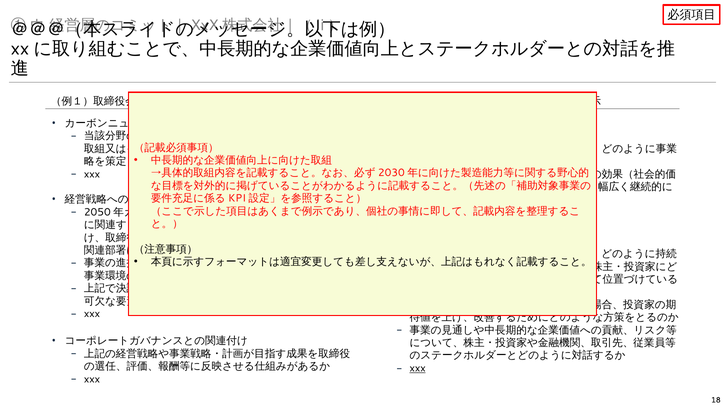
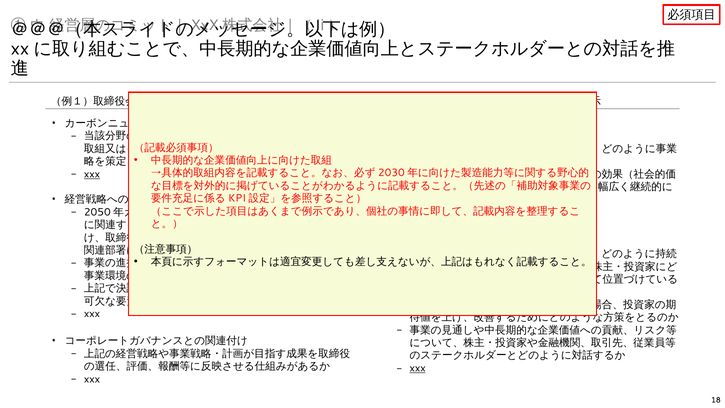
xxx at (92, 174) underline: none -> present
